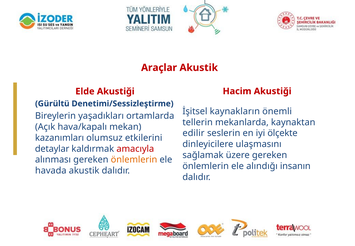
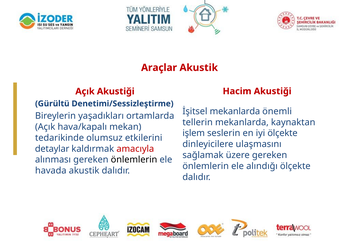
Elde at (85, 91): Elde -> Açık
İşitsel kaynakların: kaynakların -> mekanlarda
edilir: edilir -> işlem
kazanımları: kazanımları -> tedarikinde
önlemlerin at (134, 160) colour: orange -> black
alındığı insanın: insanın -> ölçekte
